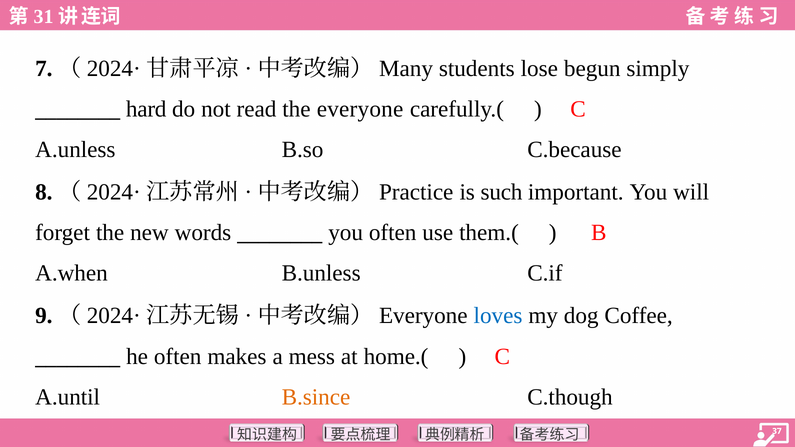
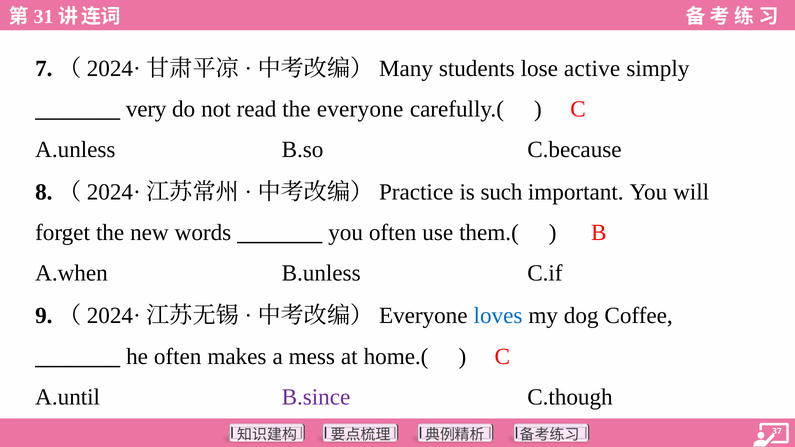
begun: begun -> active
hard: hard -> very
B.since colour: orange -> purple
